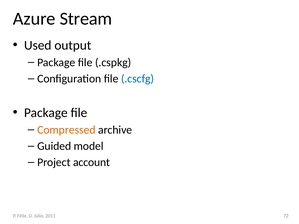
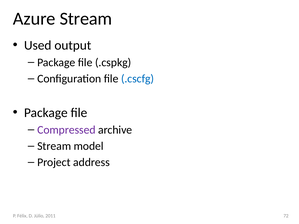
Compressed colour: orange -> purple
Guided at (54, 146): Guided -> Stream
account: account -> address
